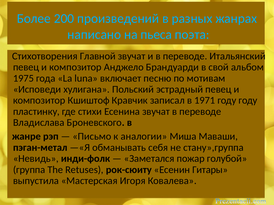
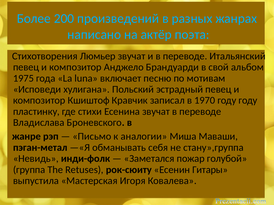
пьеса: пьеса -> актёр
Главной: Главной -> Люмьер
1971: 1971 -> 1970
